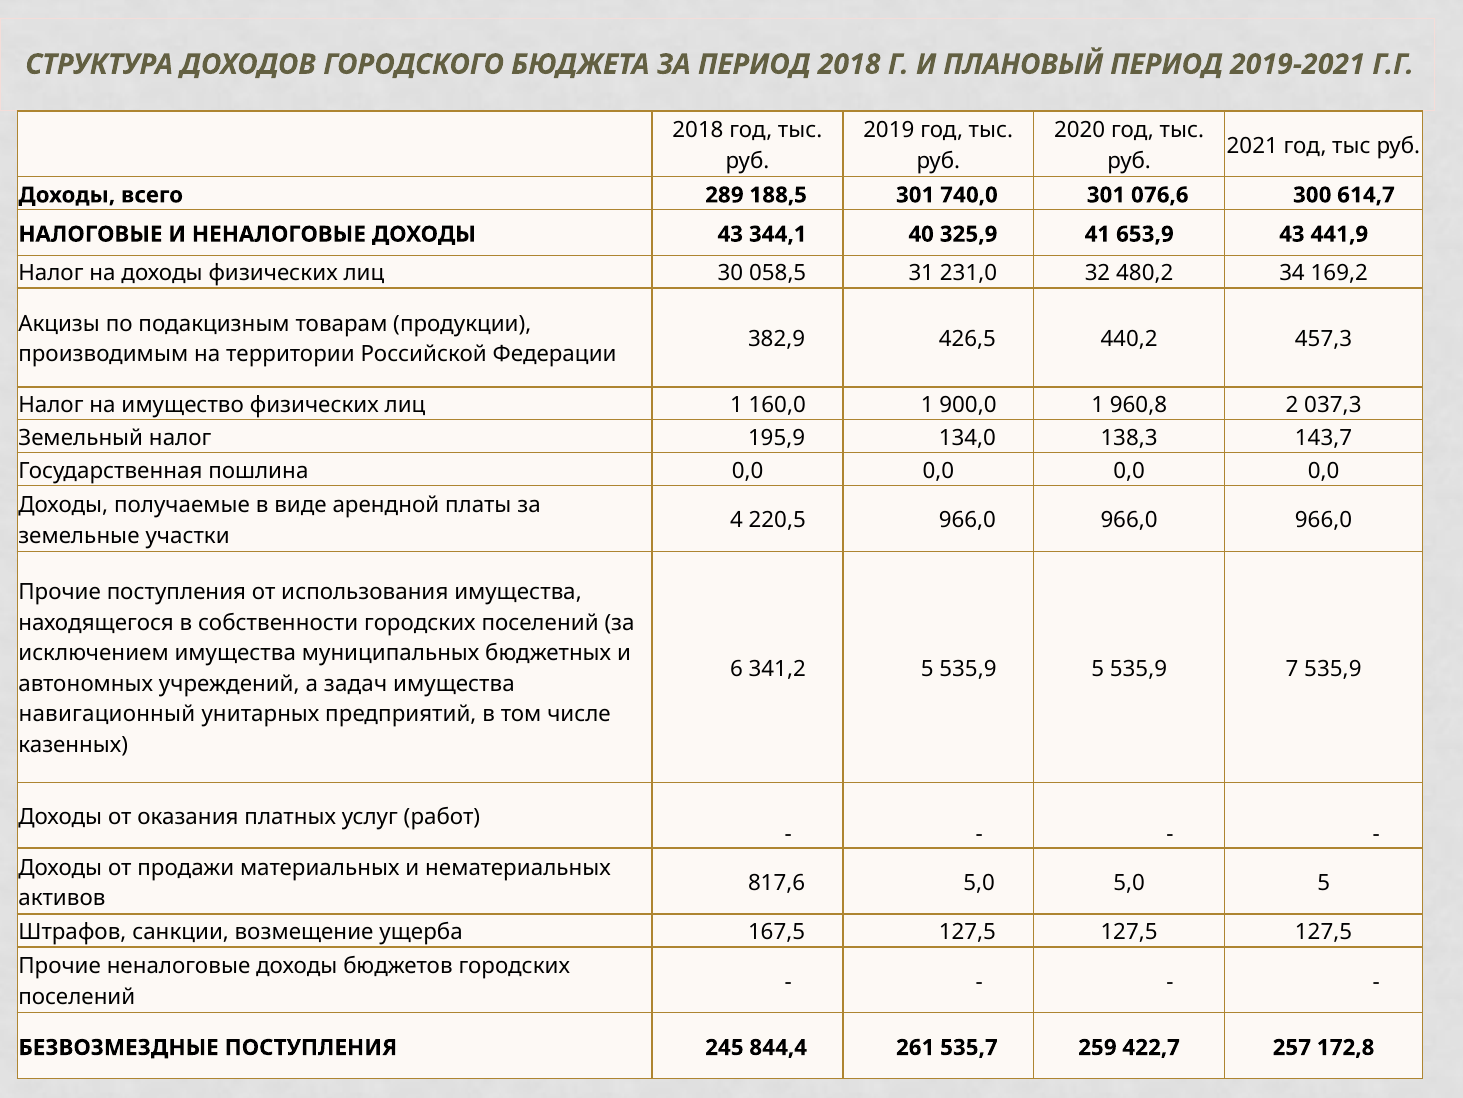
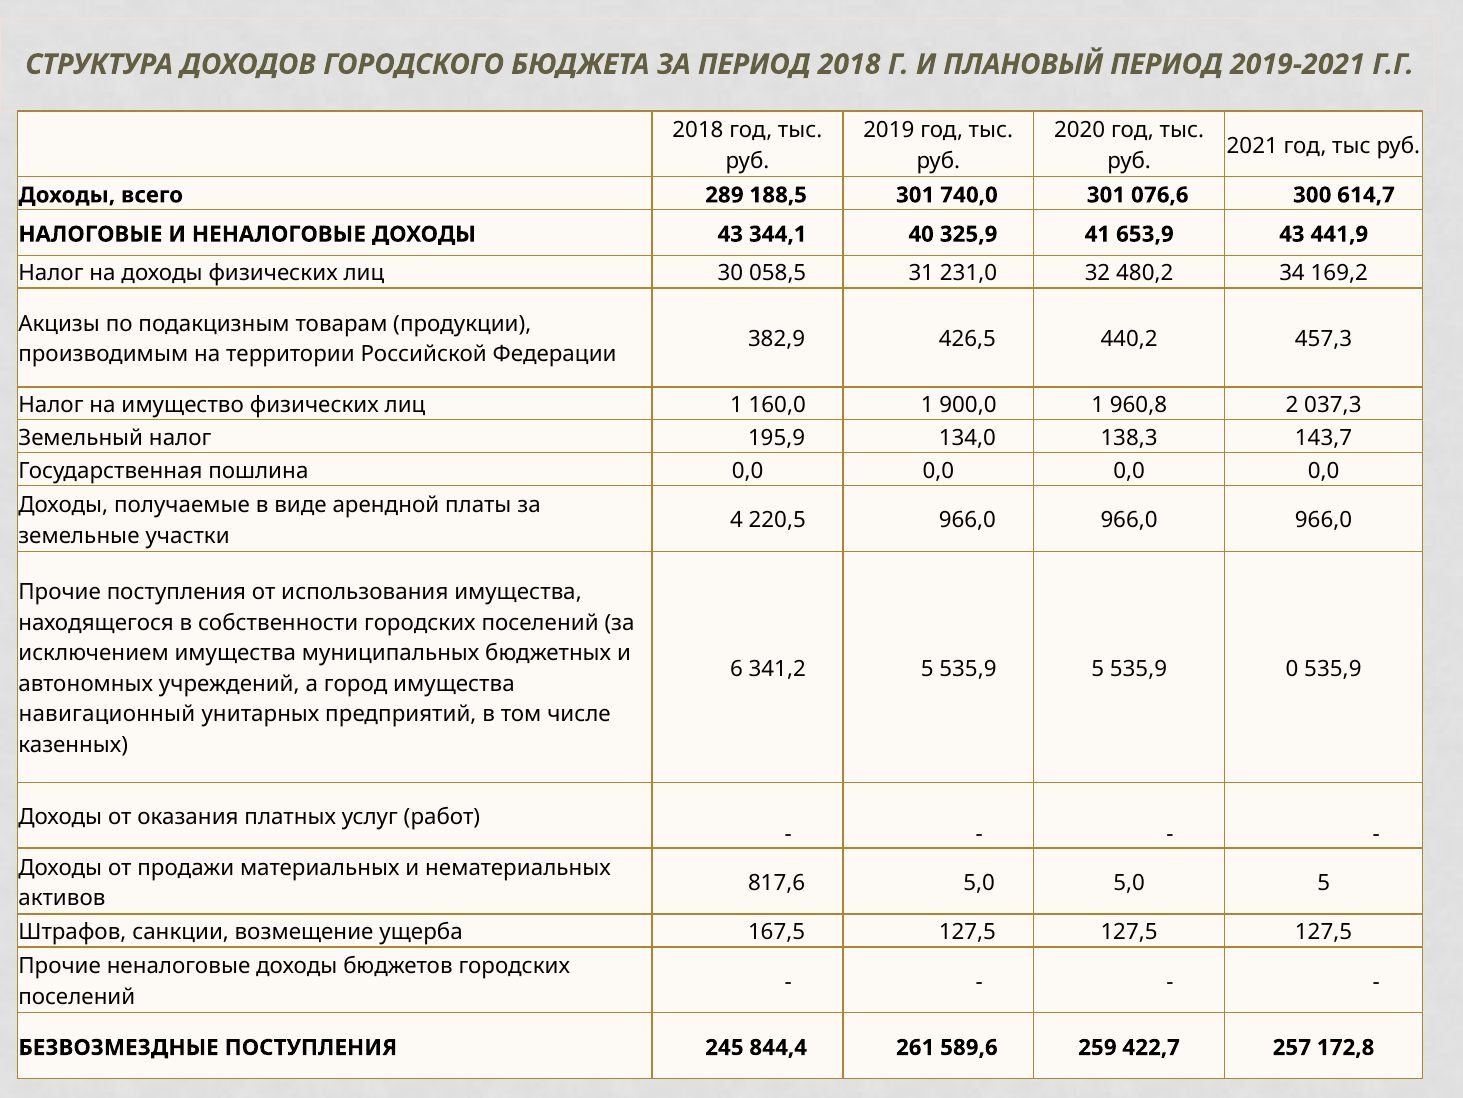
7: 7 -> 0
задач: задач -> город
535,7: 535,7 -> 589,6
